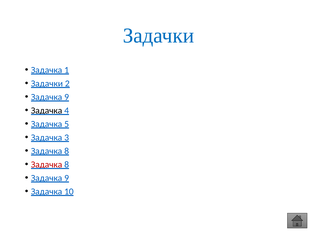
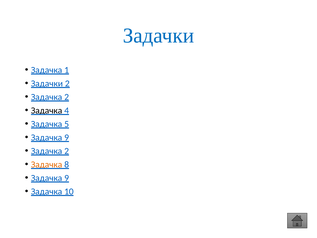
9 at (67, 97): 9 -> 2
3 at (67, 137): 3 -> 9
8 at (67, 151): 8 -> 2
Задачка at (47, 164) colour: red -> orange
